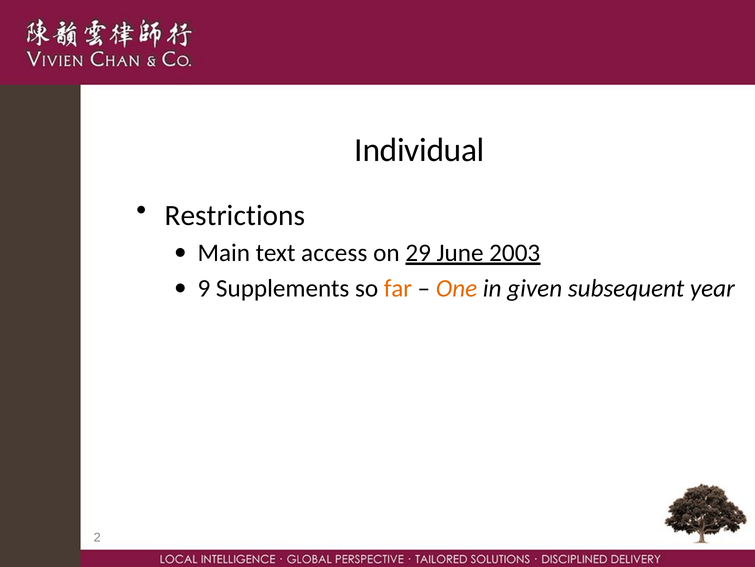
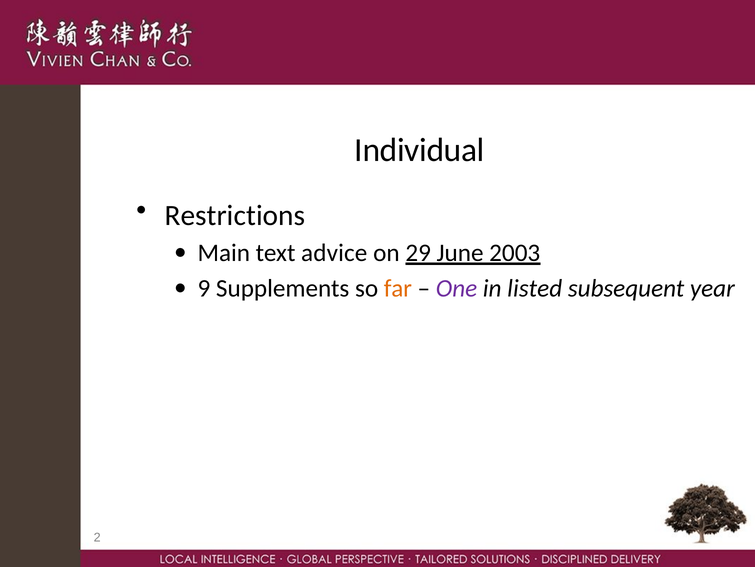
access: access -> advice
One colour: orange -> purple
given: given -> listed
